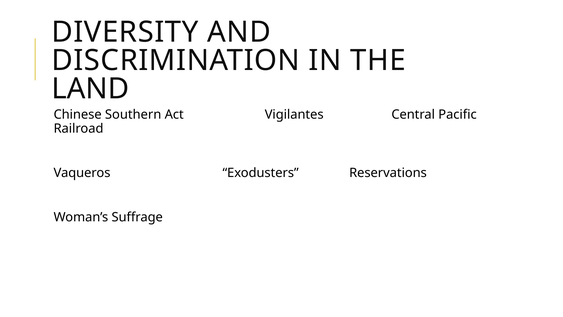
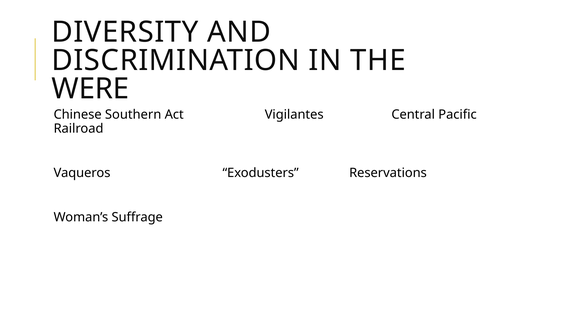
LAND: LAND -> WERE
